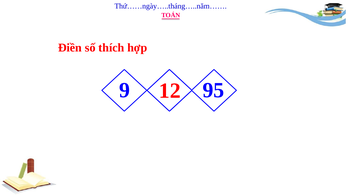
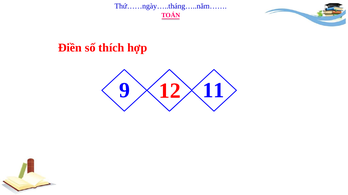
95: 95 -> 11
